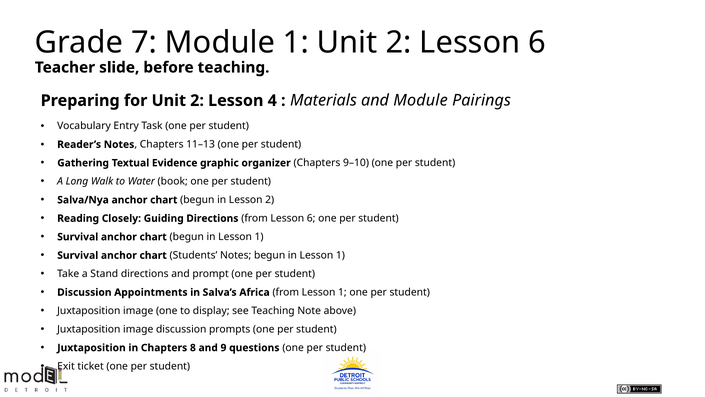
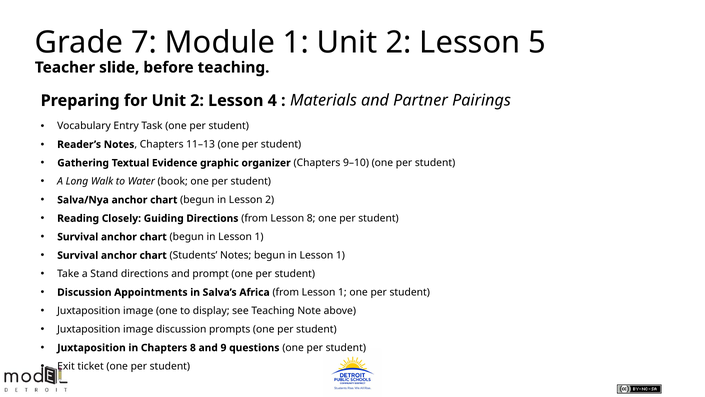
2 Lesson 6: 6 -> 5
and Module: Module -> Partner
from Lesson 6: 6 -> 8
